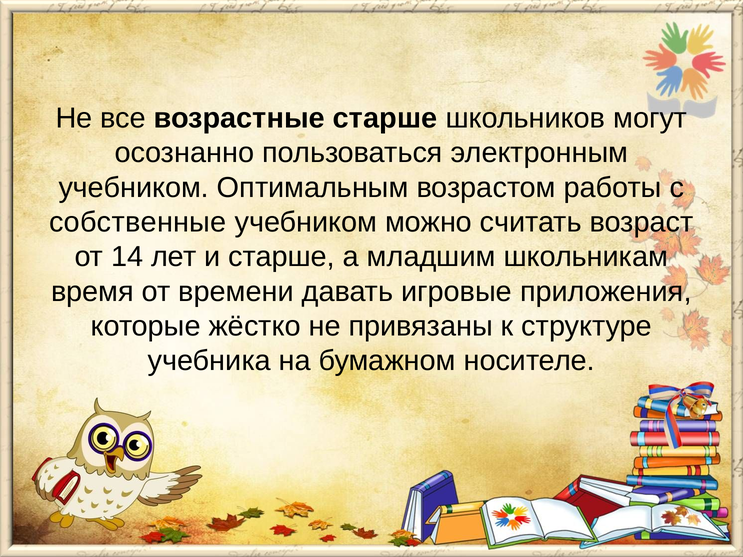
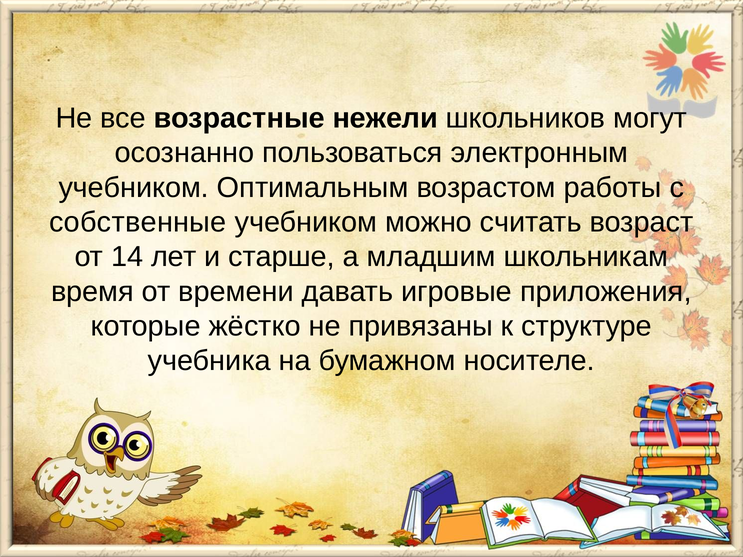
возрастные старше: старше -> нежели
